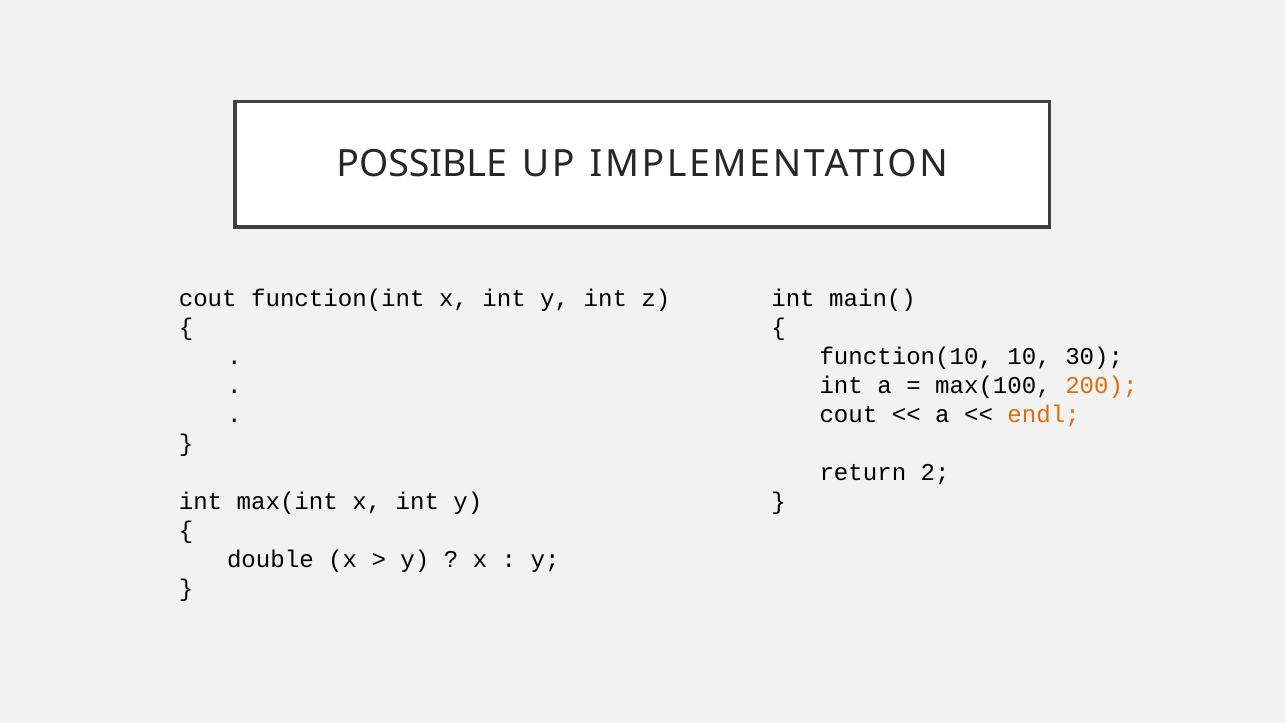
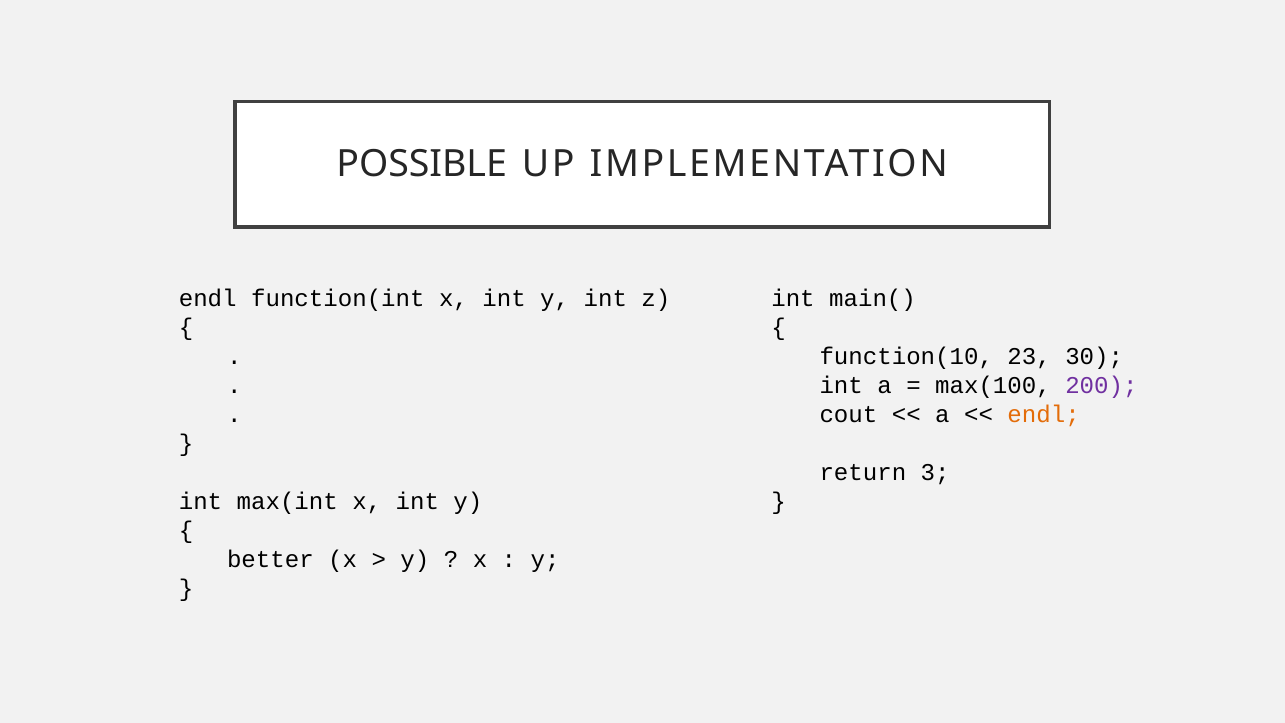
cout at (208, 299): cout -> endl
10: 10 -> 23
200 colour: orange -> purple
2: 2 -> 3
double: double -> better
